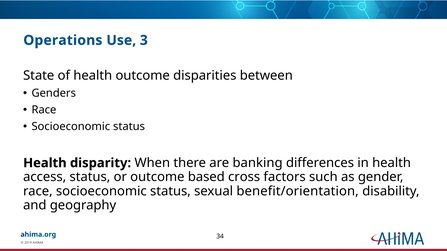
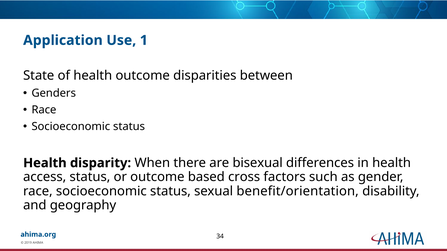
Operations: Operations -> Application
3: 3 -> 1
banking: banking -> bisexual
